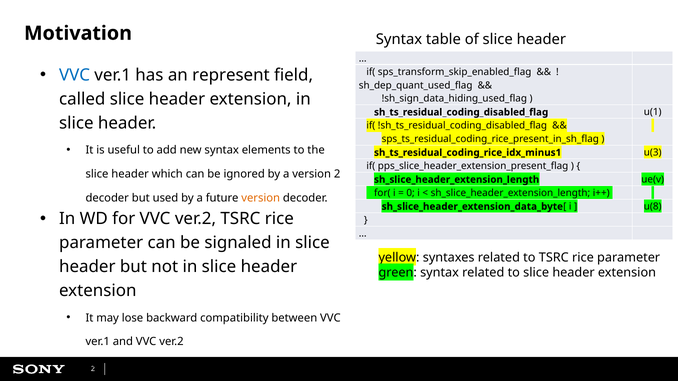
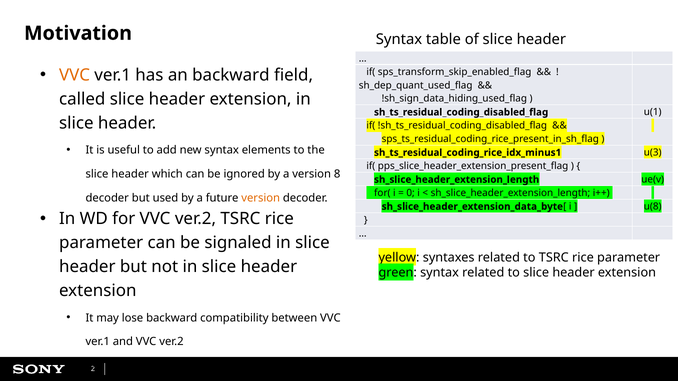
VVC at (75, 75) colour: blue -> orange
an represent: represent -> backward
version 2: 2 -> 8
